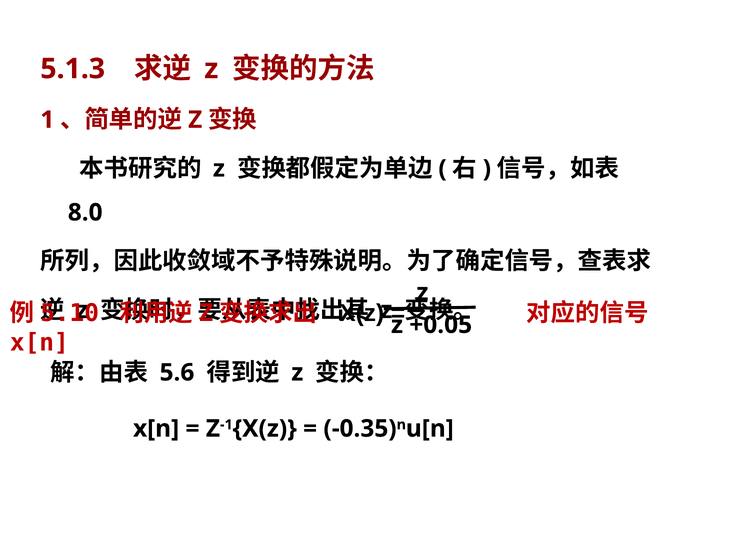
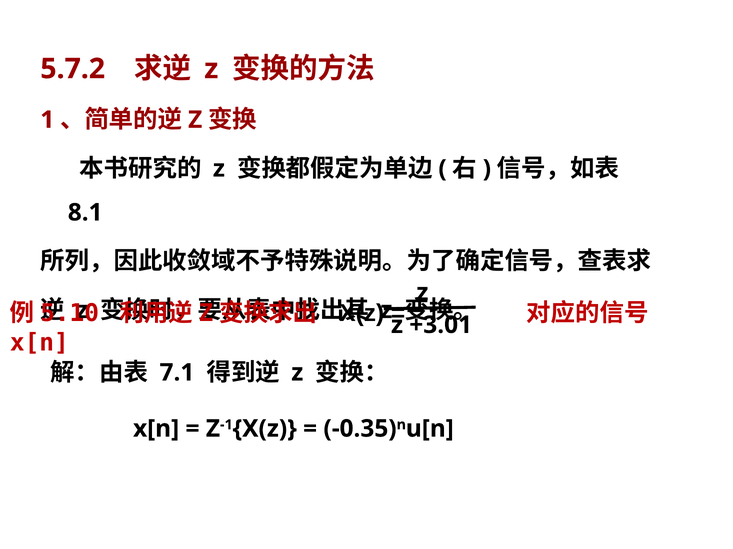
5.1.3: 5.1.3 -> 5.7.2
8.0: 8.0 -> 8.1
+0.05: +0.05 -> +3.01
5.6: 5.6 -> 7.1
